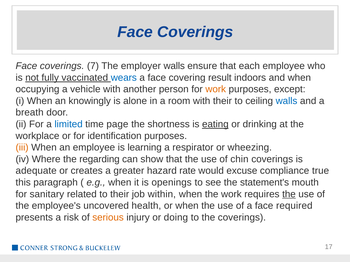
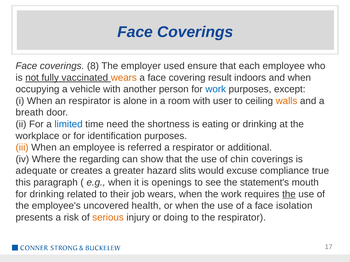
7: 7 -> 8
employer walls: walls -> used
wears at (124, 78) colour: blue -> orange
work at (216, 89) colour: orange -> blue
an knowingly: knowingly -> respirator
with their: their -> user
walls at (287, 101) colour: blue -> orange
page: page -> need
eating underline: present -> none
learning: learning -> referred
wheezing: wheezing -> additional
rate: rate -> slits
for sanitary: sanitary -> drinking
job within: within -> wears
required: required -> isolation
the coverings: coverings -> respirator
